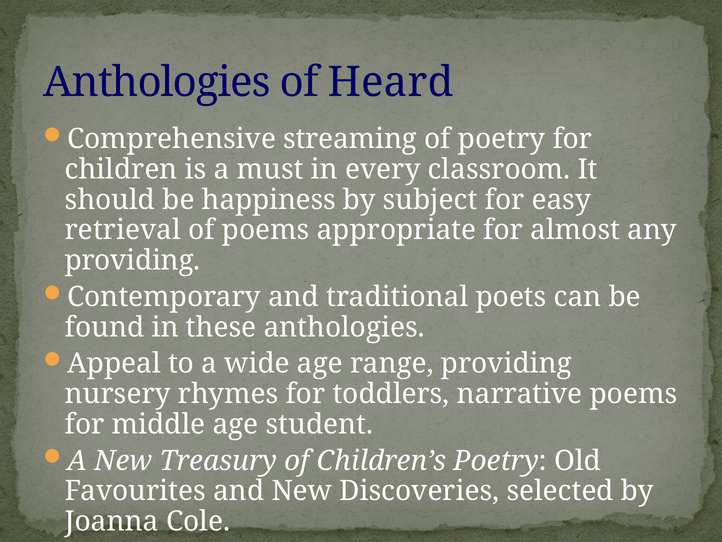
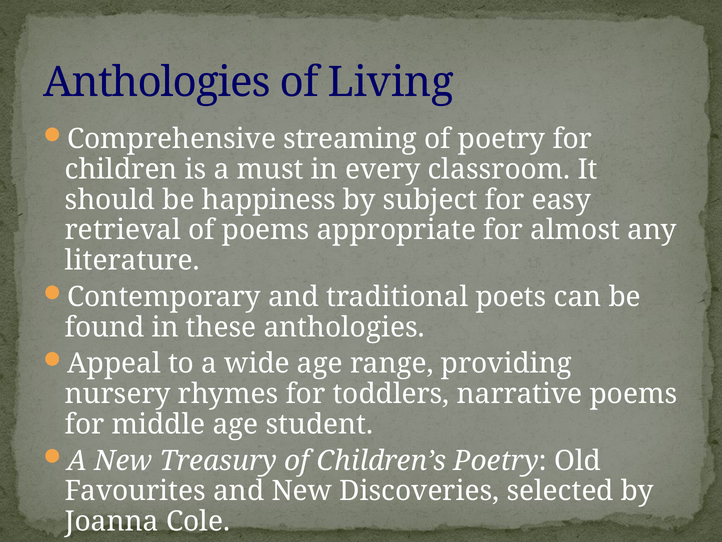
Heard: Heard -> Living
providing at (133, 260): providing -> literature
